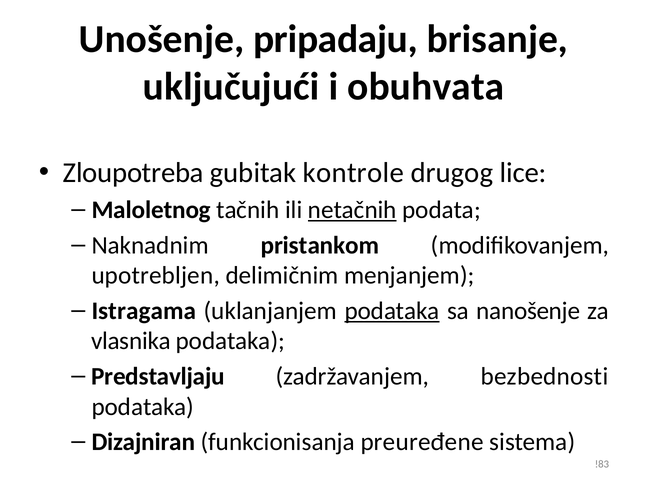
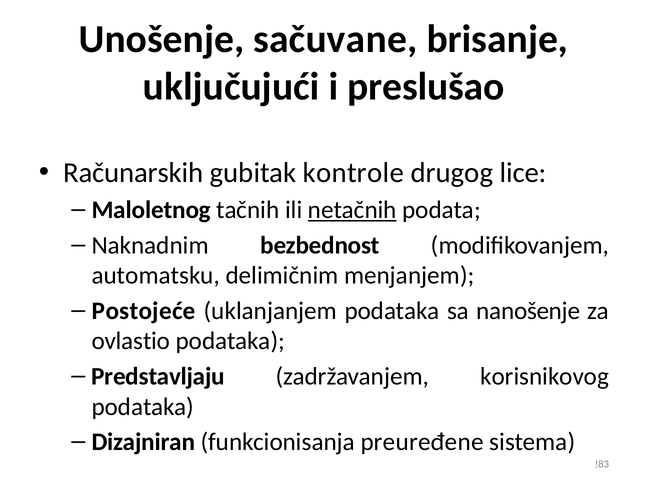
pripadaju: pripadaju -> sačuvane
obuhvata: obuhvata -> preslušao
Zloupotreba: Zloupotreba -> Računarskih
pristankom: pristankom -> bezbednost
upotrebljen: upotrebljen -> automatsku
Istragama: Istragama -> Postojeće
podataka at (392, 311) underline: present -> none
vlasnika: vlasnika -> ovlastio
bezbednosti: bezbednosti -> korisnikovog
